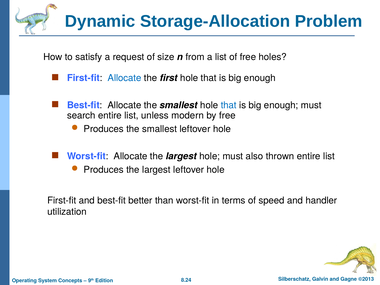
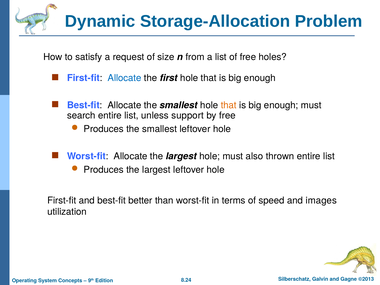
that at (229, 105) colour: blue -> orange
modern: modern -> support
handler: handler -> images
